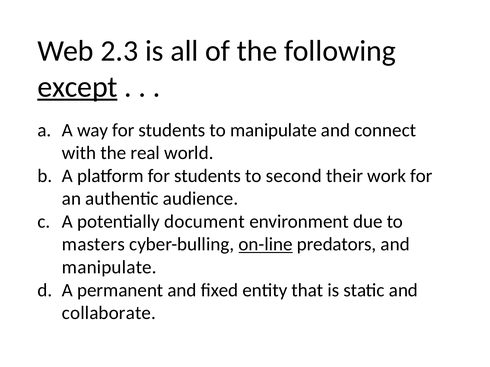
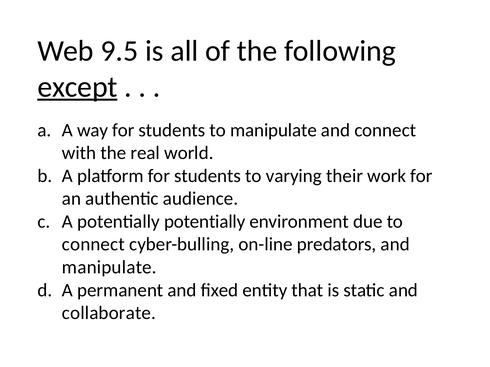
2.3: 2.3 -> 9.5
second: second -> varying
potentially document: document -> potentially
masters at (93, 245): masters -> connect
on-line underline: present -> none
